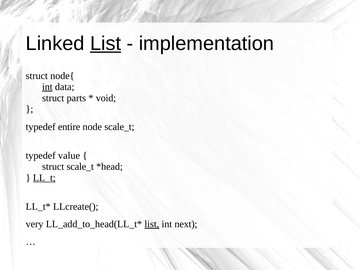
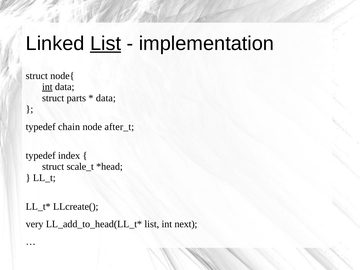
void at (106, 98): void -> data
entire: entire -> chain
node scale_t: scale_t -> after_t
value: value -> index
LL_t underline: present -> none
list at (152, 224) underline: present -> none
